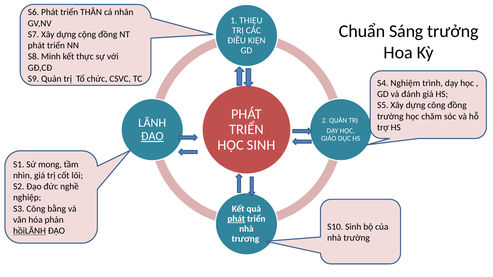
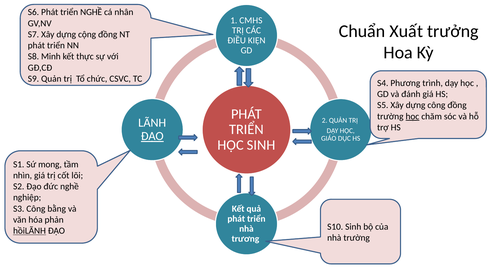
triển THÂN: THÂN -> NGHỀ
THIỆU: THIỆU -> CMHS
Sáng: Sáng -> Xuất
Nghiệm: Nghiệm -> Phương
học at (412, 116) underline: none -> present
phát at (236, 219) underline: present -> none
